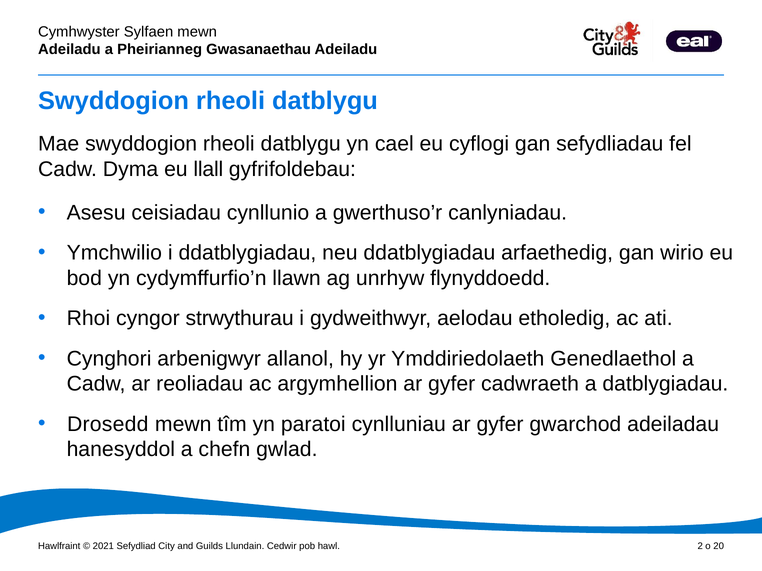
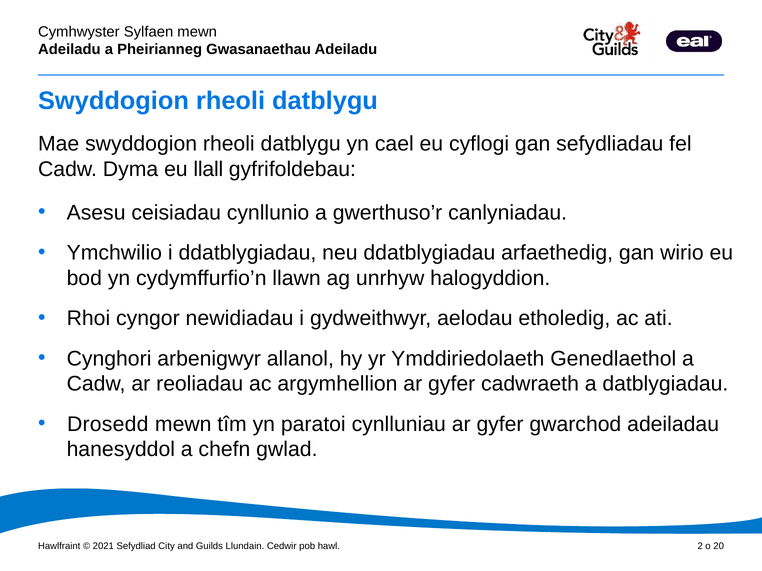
flynyddoedd: flynyddoedd -> halogyddion
strwythurau: strwythurau -> newidiadau
